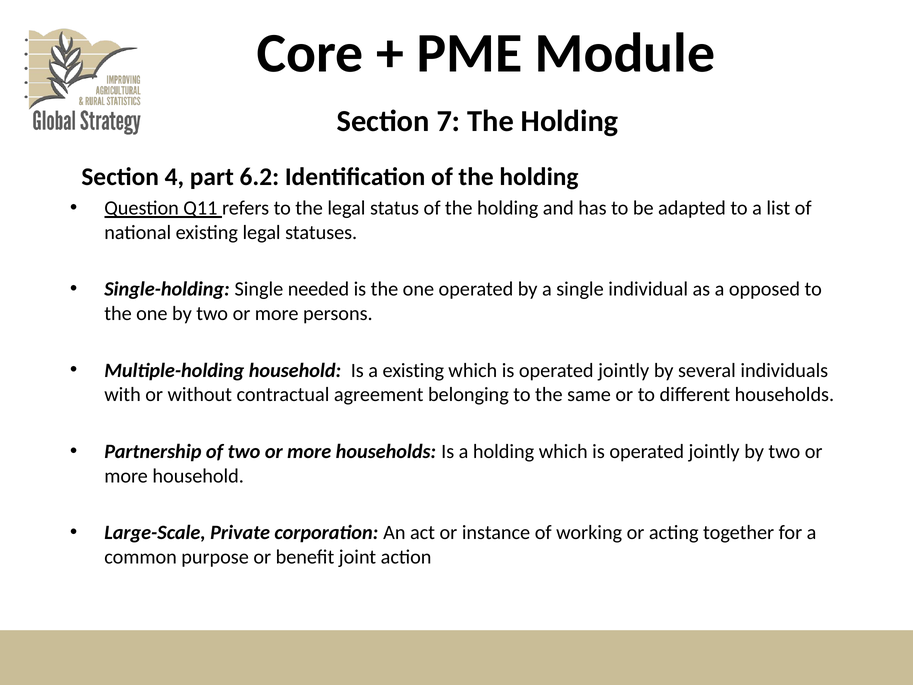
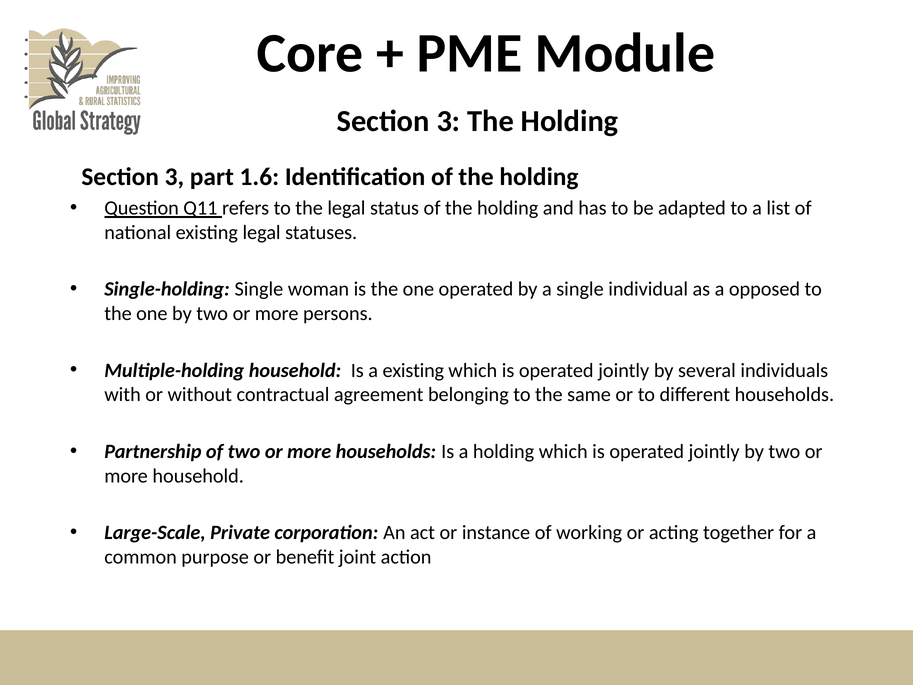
7 at (448, 121): 7 -> 3
4 at (174, 177): 4 -> 3
6.2: 6.2 -> 1.6
needed: needed -> woman
